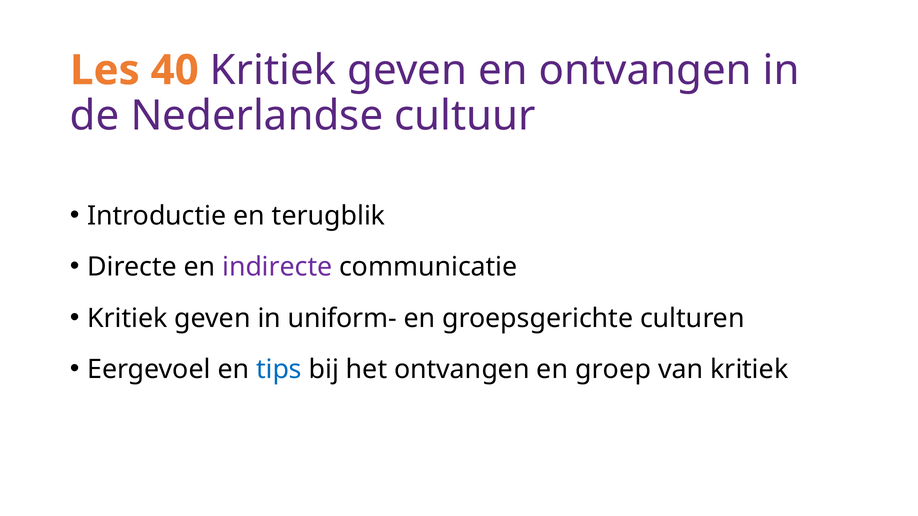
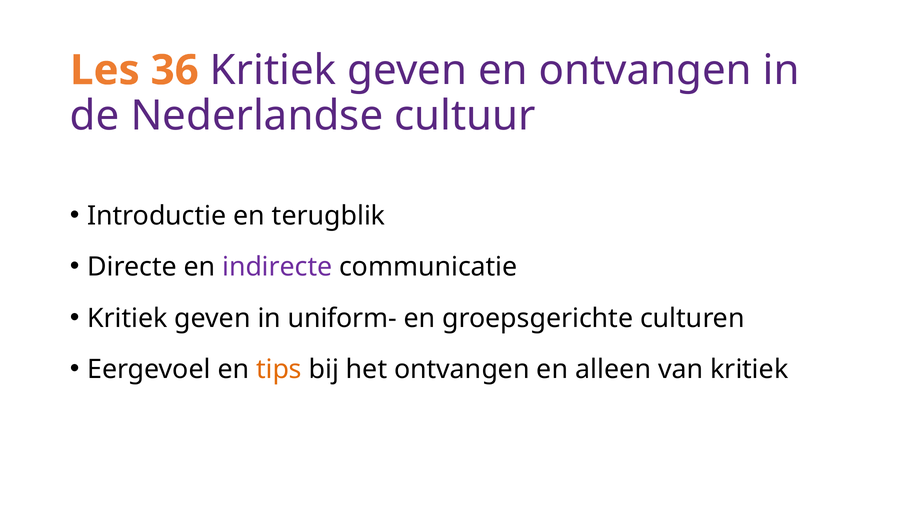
40: 40 -> 36
tips colour: blue -> orange
groep: groep -> alleen
